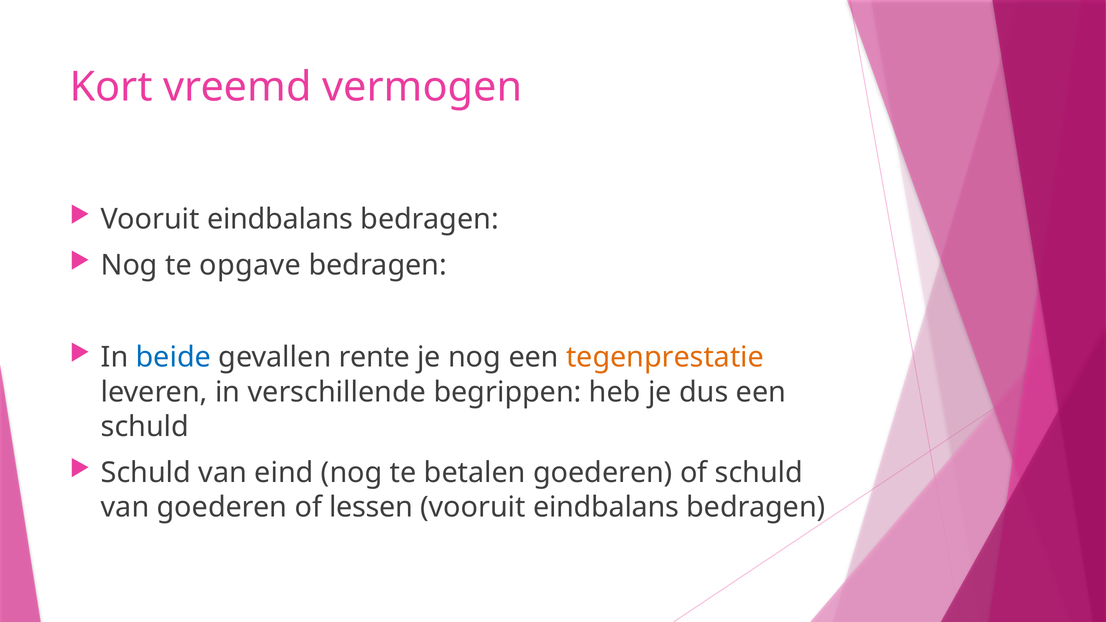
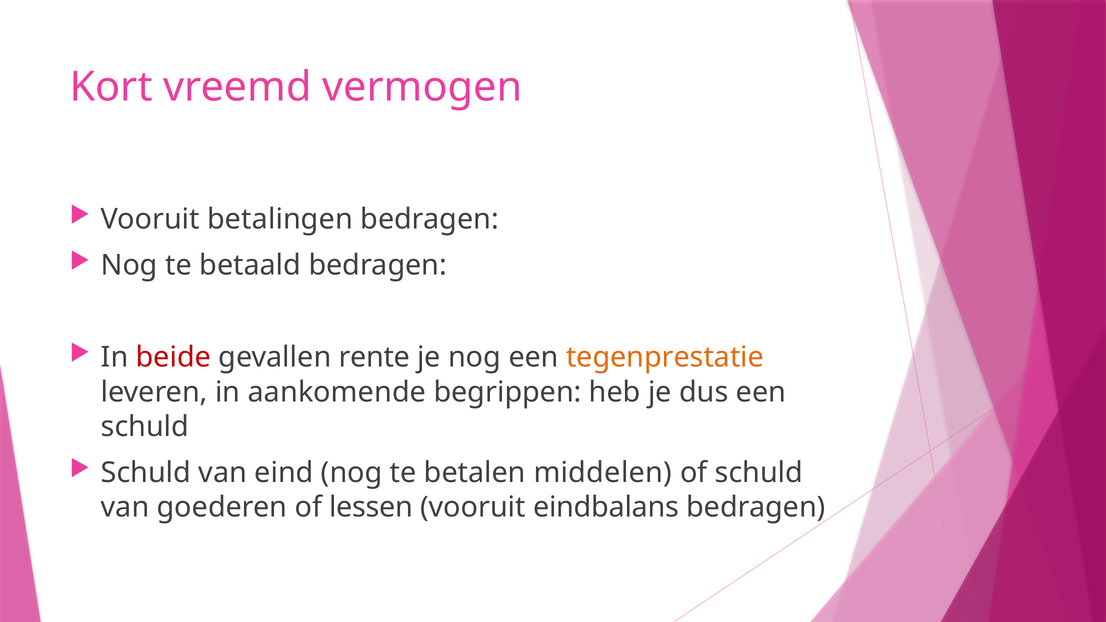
eindbalans at (280, 219): eindbalans -> betalingen
opgave: opgave -> betaald
beide colour: blue -> red
verschillende: verschillende -> aankomende
betalen goederen: goederen -> middelen
